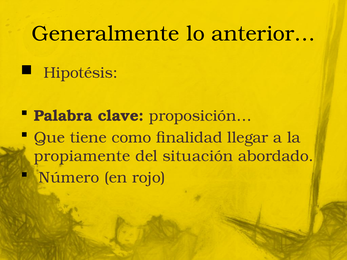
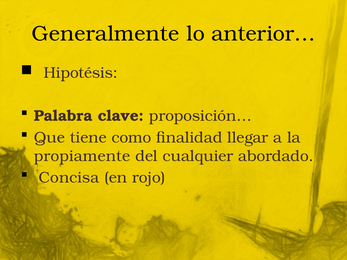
situación: situación -> cualquier
Número: Número -> Concisa
